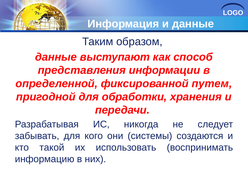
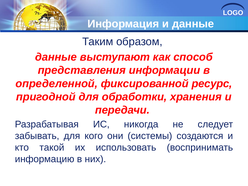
путем: путем -> ресурс
